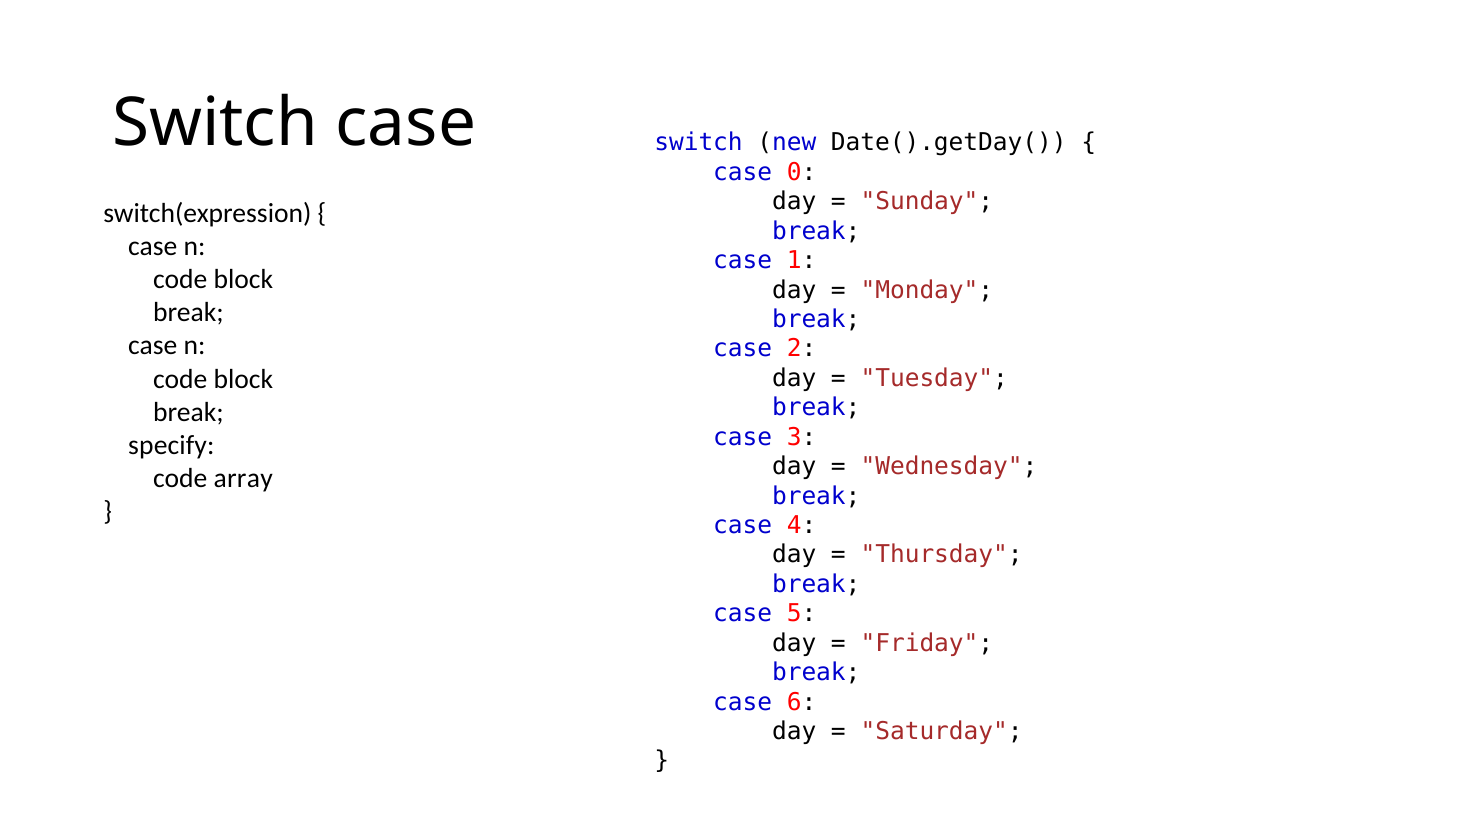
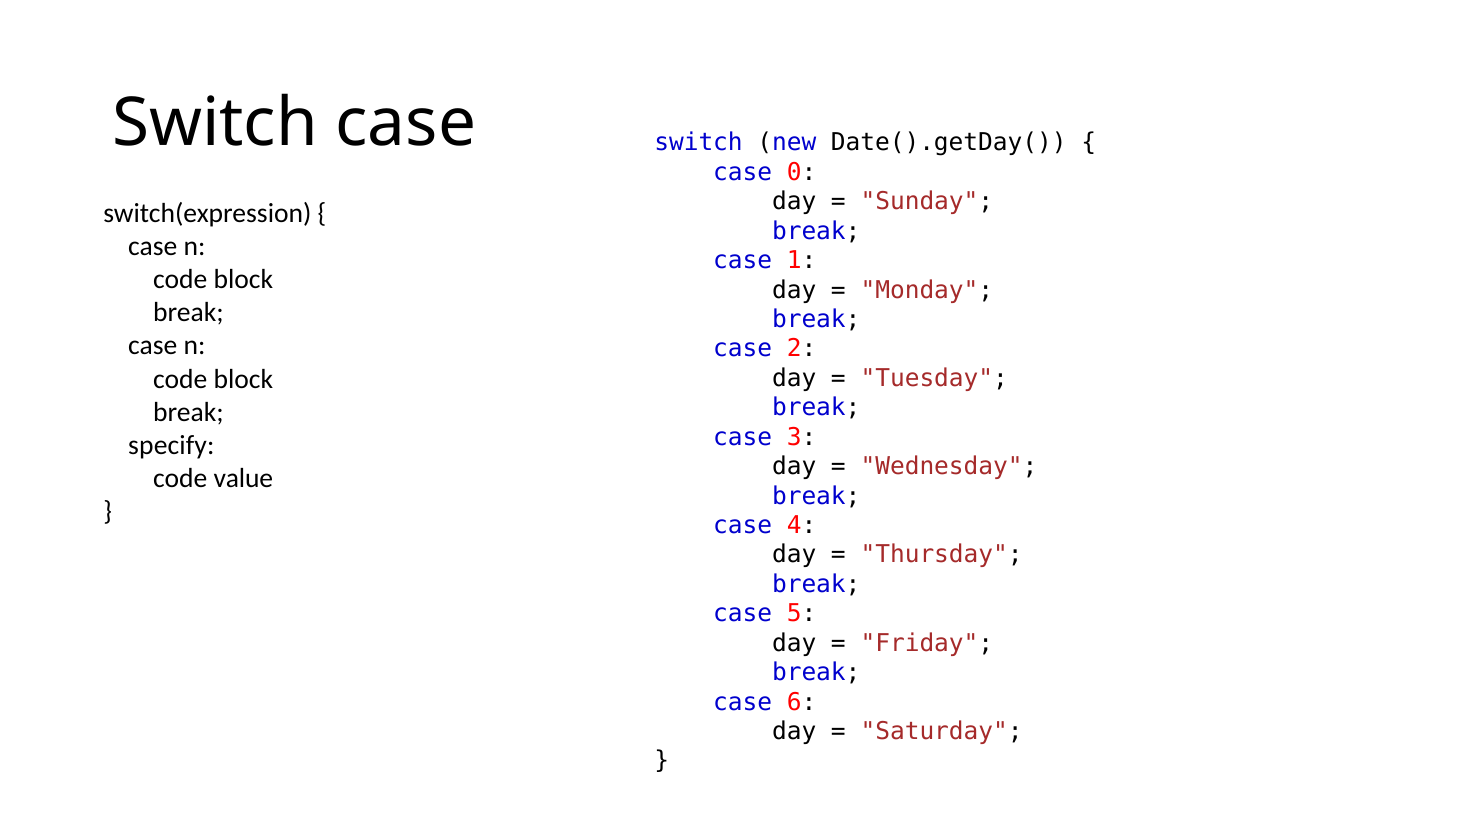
array: array -> value
